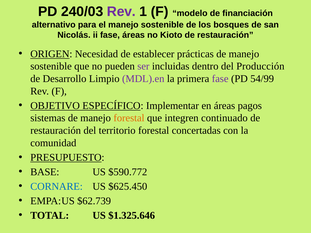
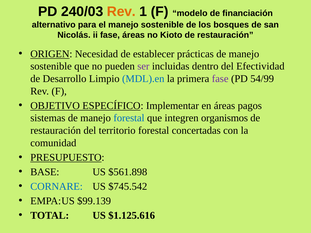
Rev at (121, 12) colour: purple -> orange
Producción: Producción -> Efectividad
MDL).en colour: purple -> blue
forestal at (129, 118) colour: orange -> blue
continuado: continuado -> organismos
$590.772: $590.772 -> $561.898
$625.450: $625.450 -> $745.542
$62.739: $62.739 -> $99.139
$1.325.646: $1.325.646 -> $1.125.616
